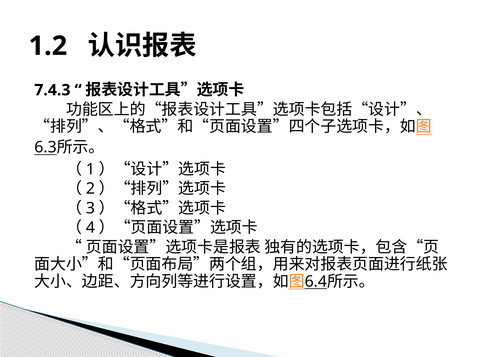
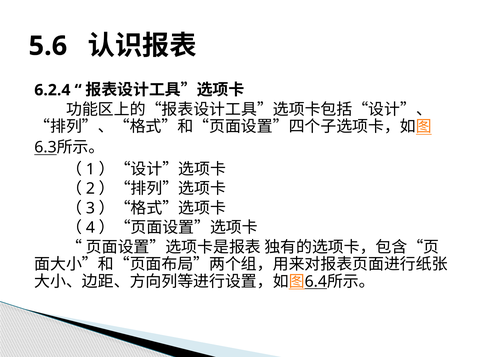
1.2: 1.2 -> 5.6
7.4.3: 7.4.3 -> 6.2.4
